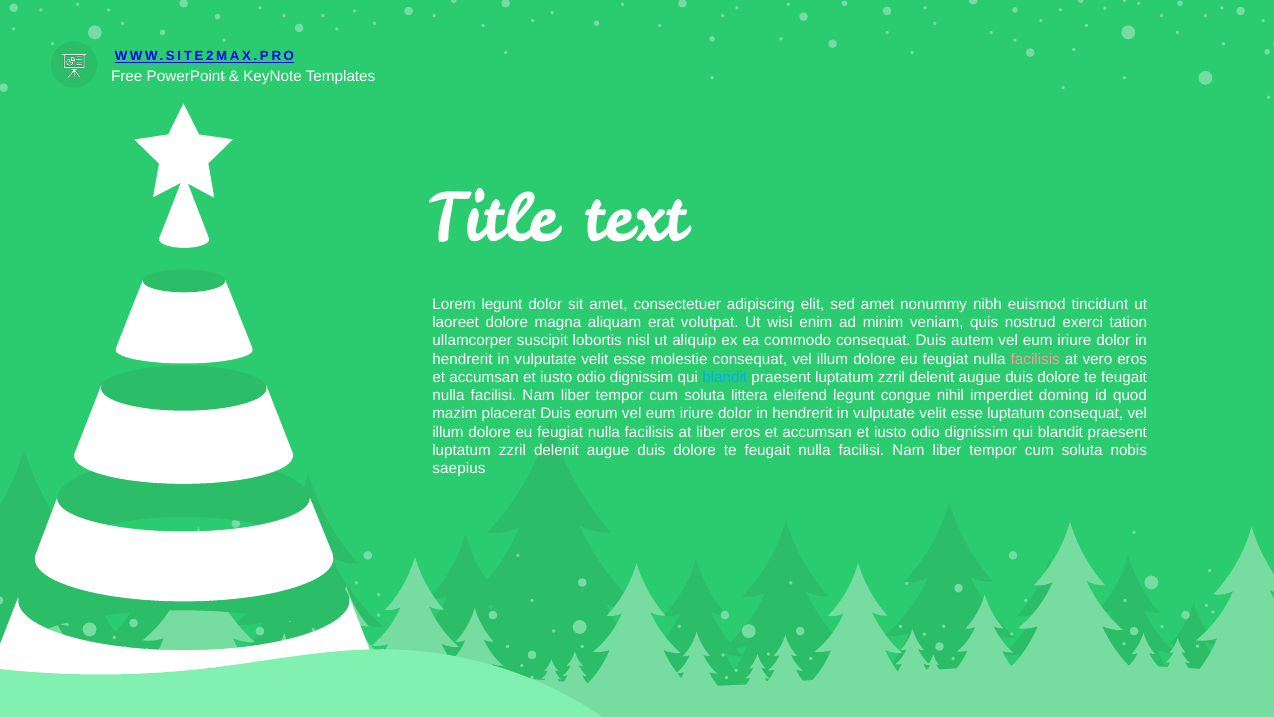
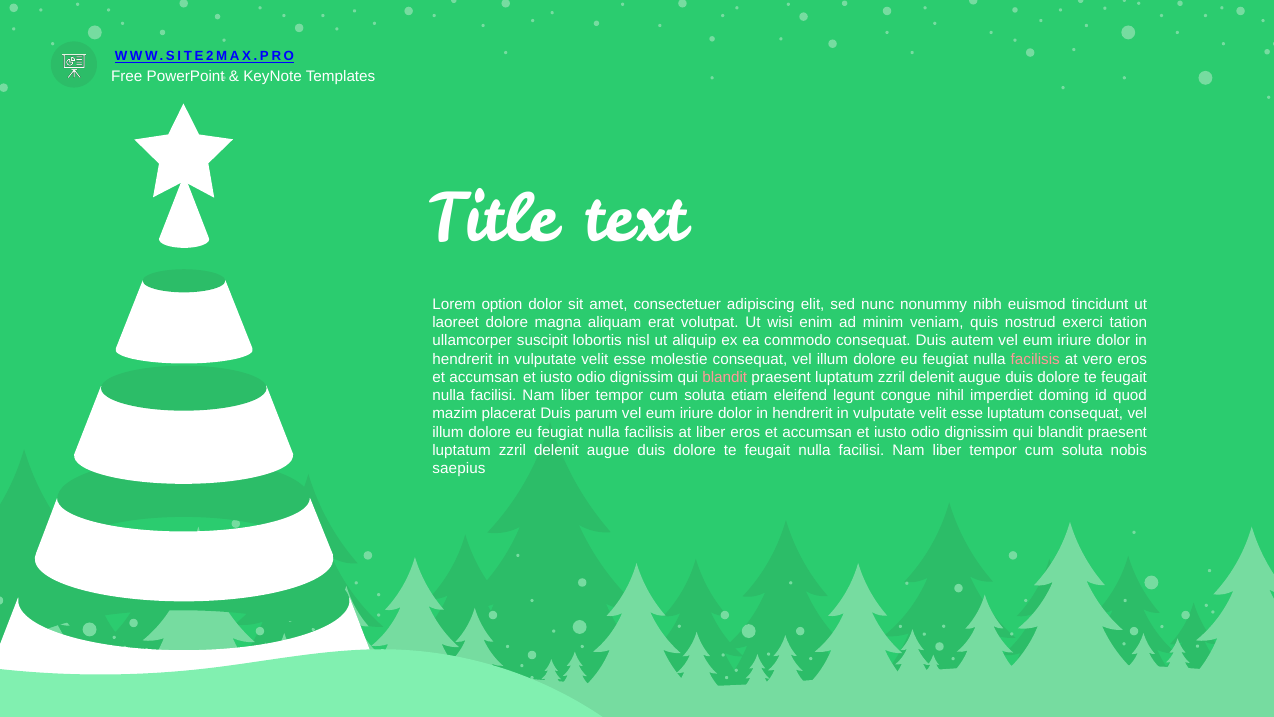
Lorem legunt: legunt -> option
sed amet: amet -> nunc
blandit at (725, 377) colour: light blue -> pink
littera: littera -> etiam
eorum: eorum -> parum
